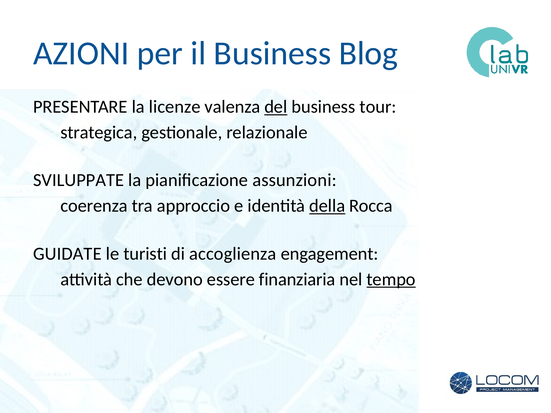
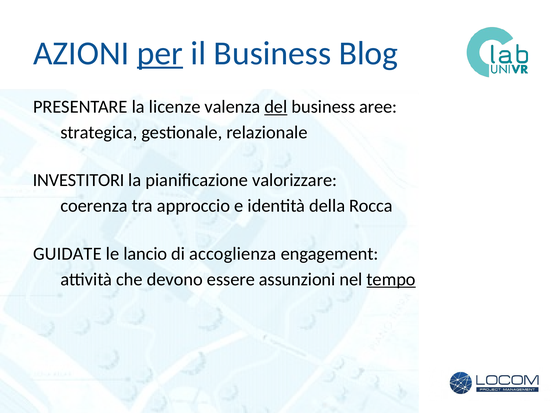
per underline: none -> present
tour: tour -> aree
SVILUPPATE: SVILUPPATE -> INVESTITORI
assunzioni: assunzioni -> valorizzare
della underline: present -> none
turisti: turisti -> lancio
finanziaria: finanziaria -> assunzioni
